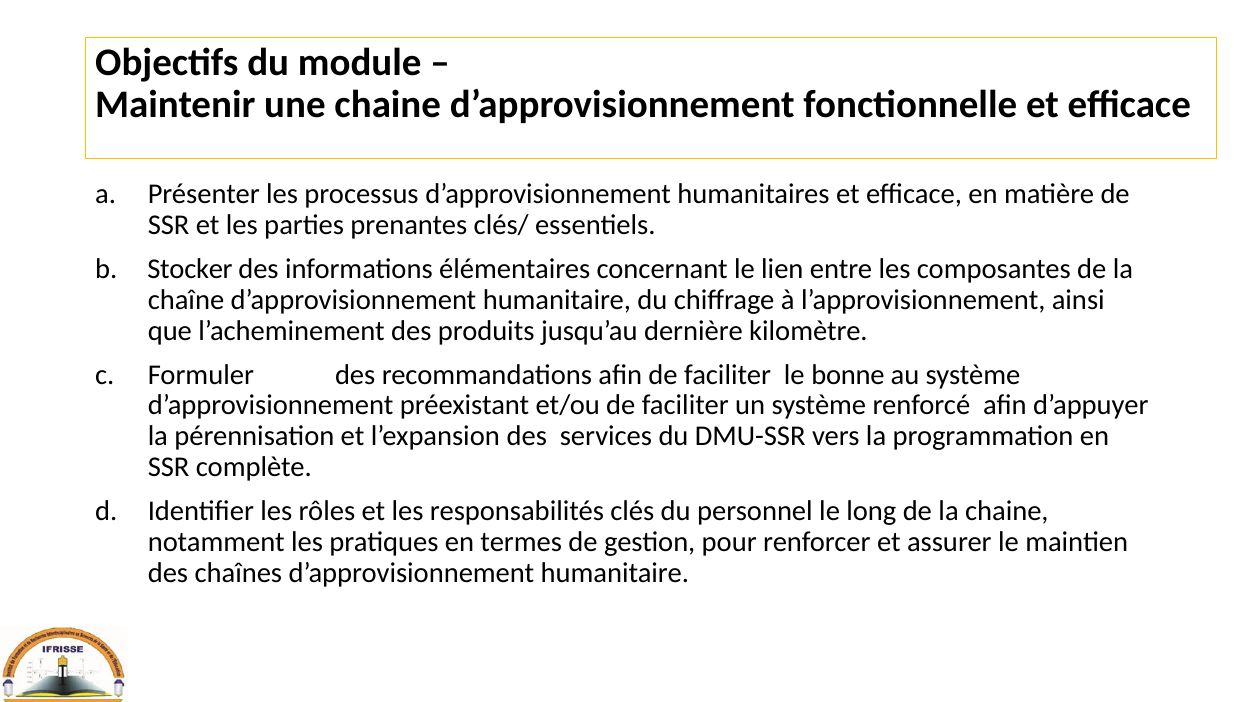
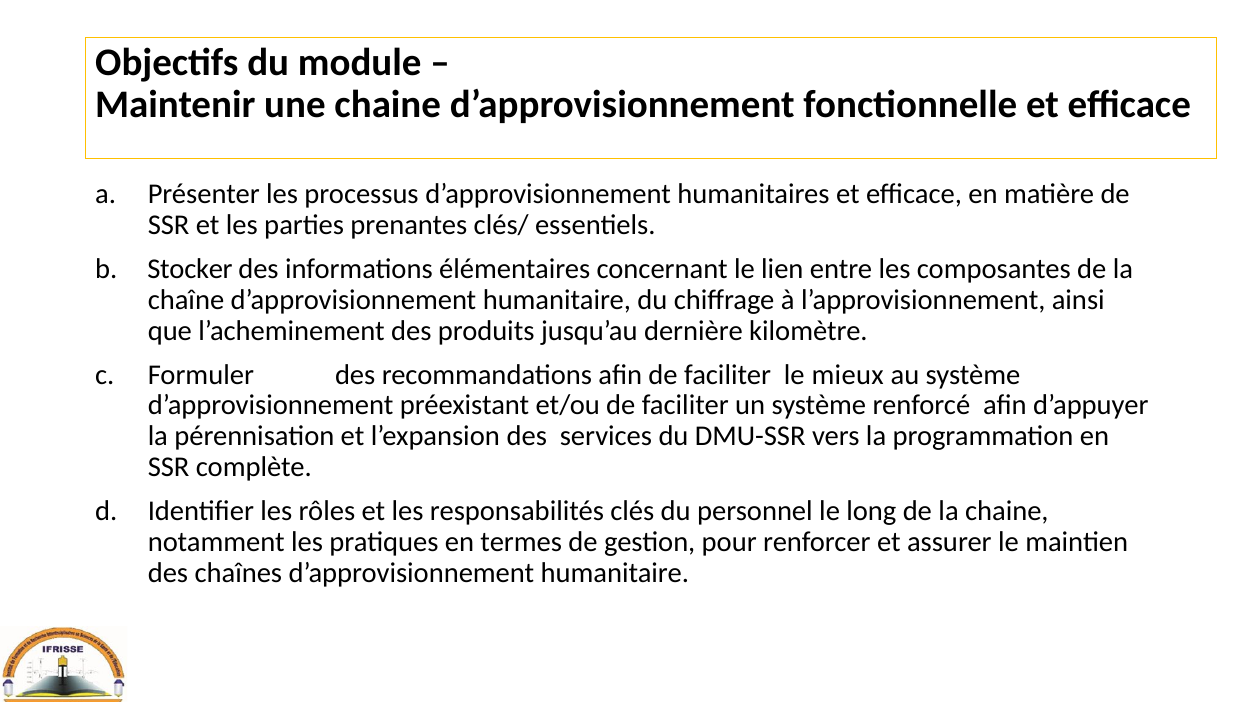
bonne: bonne -> mieux
